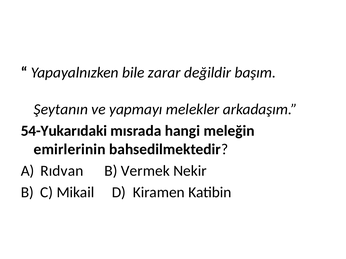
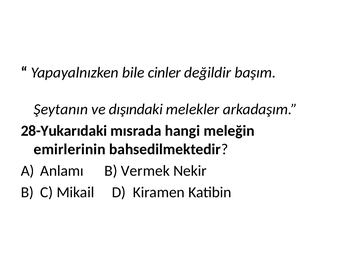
zarar: zarar -> cinler
yapmayı: yapmayı -> dışındaki
54-Yukarıdaki: 54-Yukarıdaki -> 28-Yukarıdaki
Rıdvan: Rıdvan -> Anlamı
